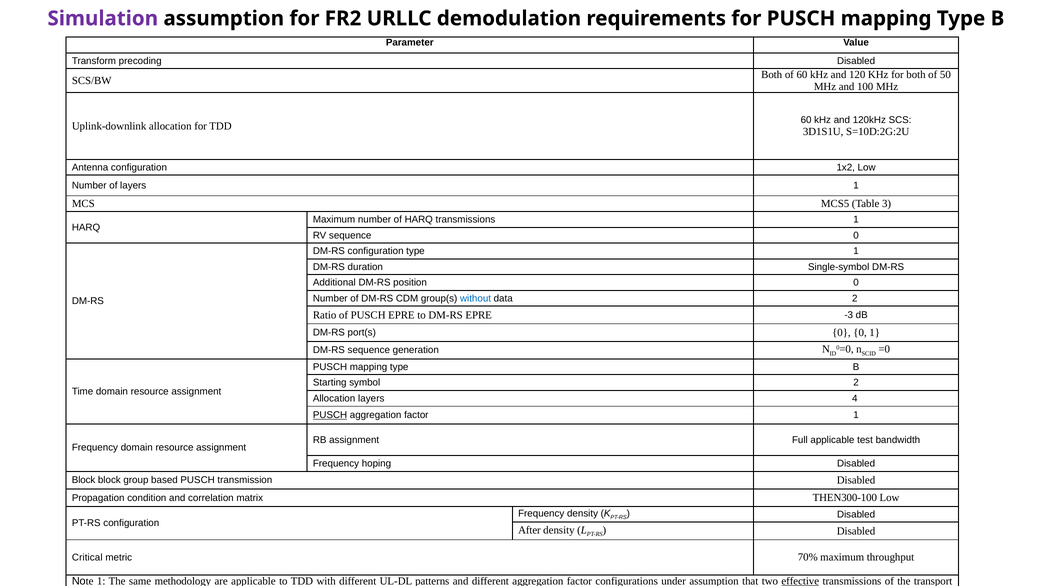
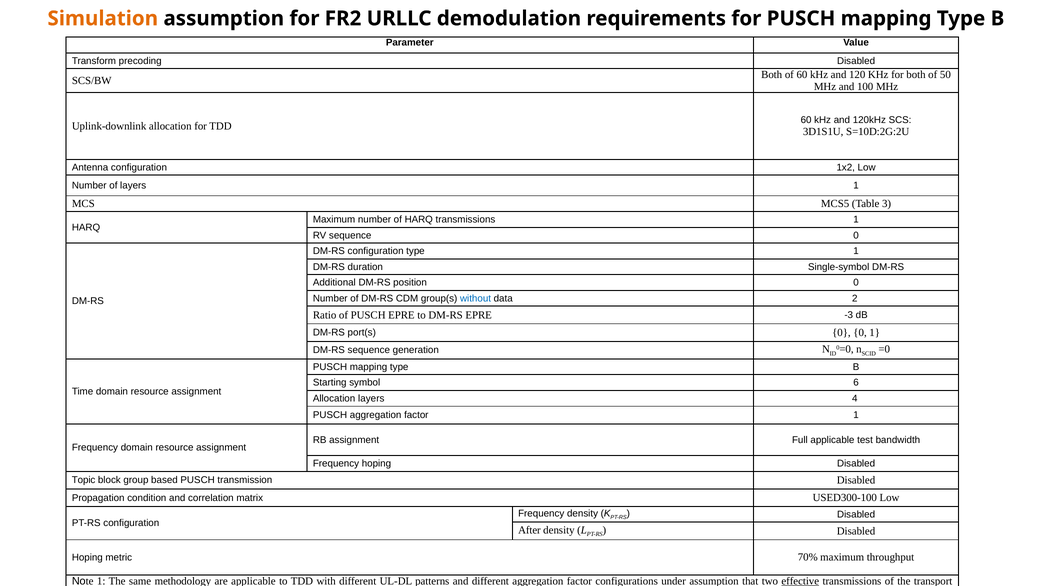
Simulation colour: purple -> orange
symbol 2: 2 -> 6
PUSCH at (330, 415) underline: present -> none
Block at (84, 480): Block -> Topic
THEN300-100: THEN300-100 -> USED300-100
Critical at (87, 558): Critical -> Hoping
